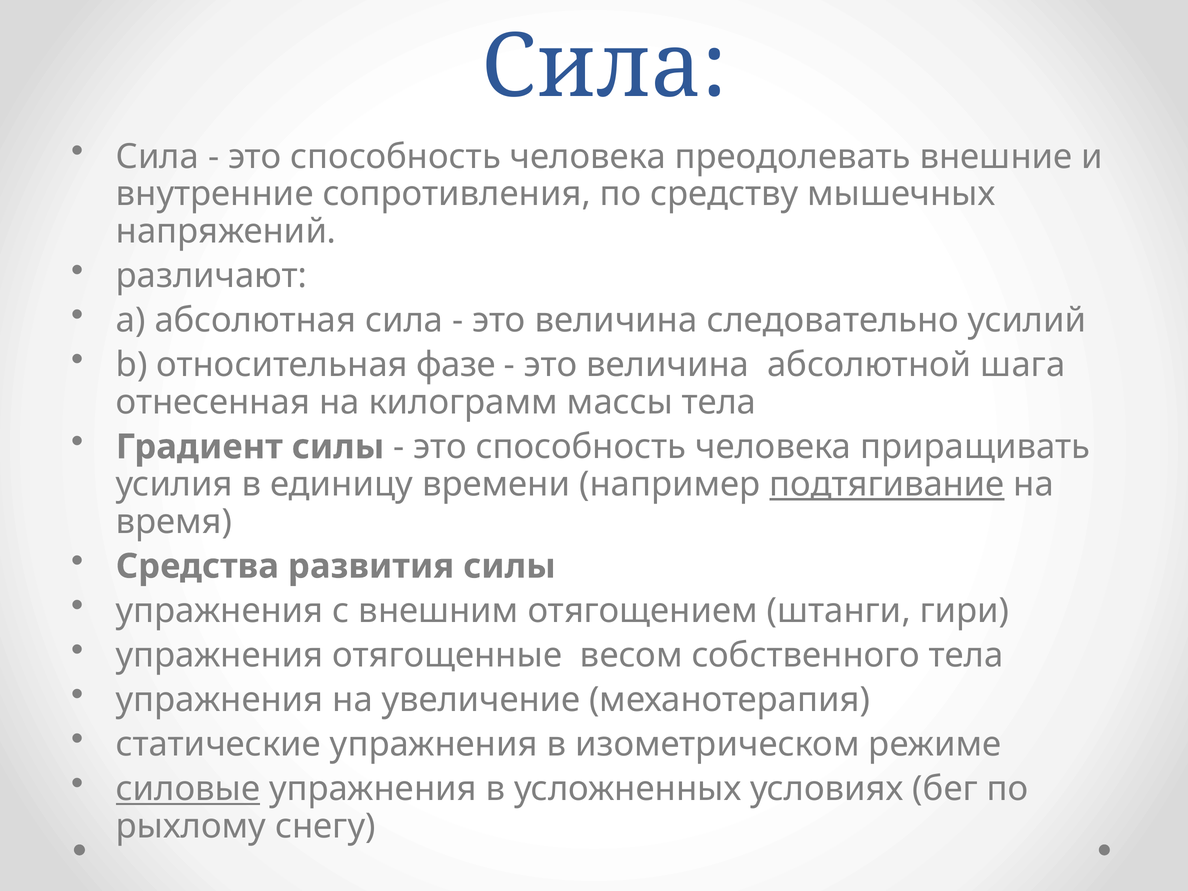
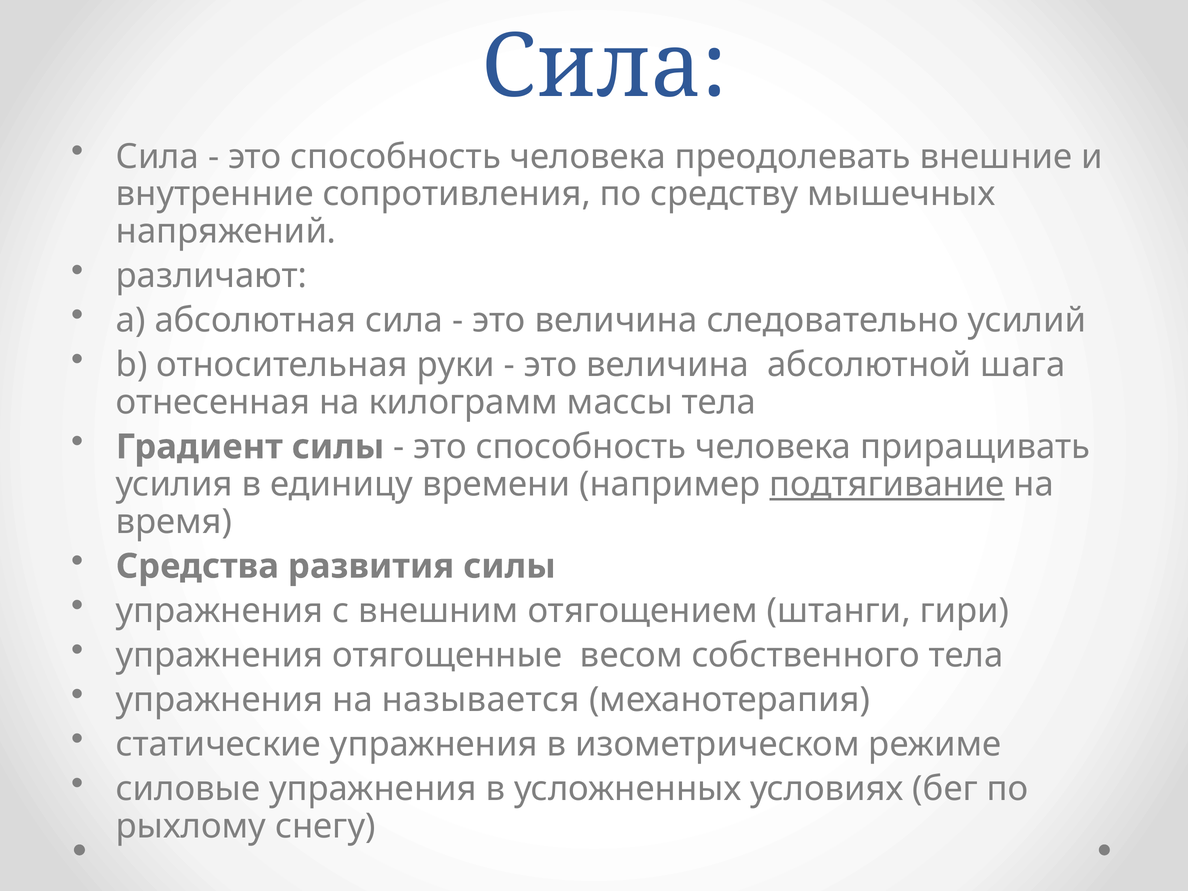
фазе: фазе -> руки
увеличение: увеличение -> называется
силовые underline: present -> none
